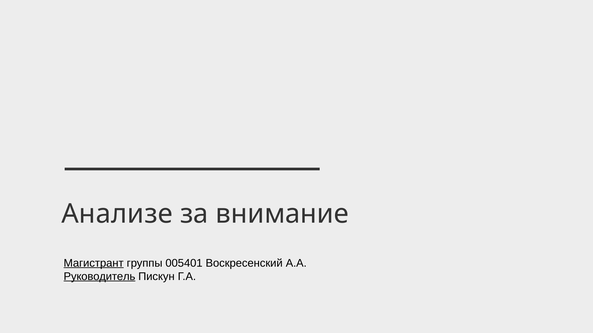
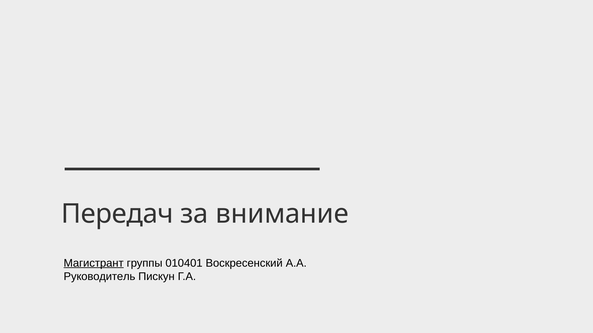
Анализе: Анализе -> Передач
005401: 005401 -> 010401
Руководитель underline: present -> none
